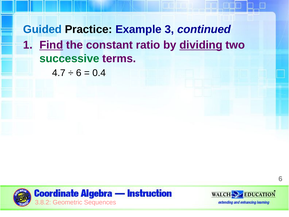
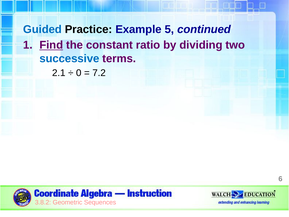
3: 3 -> 5
dividing underline: present -> none
successive colour: green -> blue
4.7: 4.7 -> 2.1
6 at (79, 73): 6 -> 0
0.4: 0.4 -> 7.2
